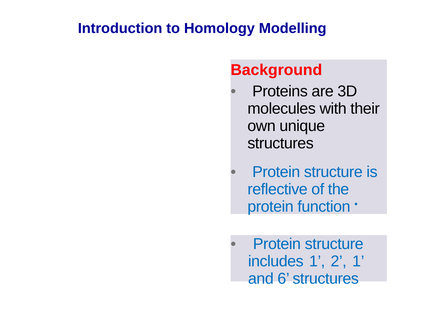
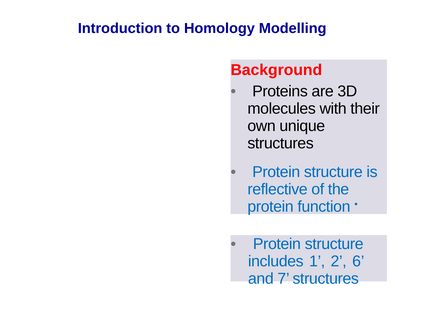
2 1: 1 -> 6
6: 6 -> 7
